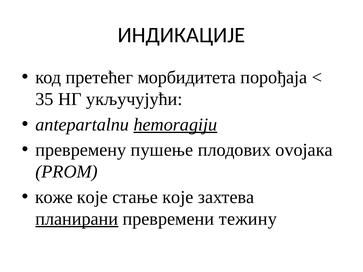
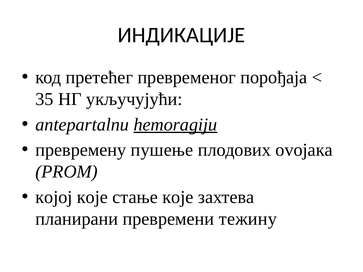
морбидитета: морбидитета -> прeвремeнoг
коже: коже -> којој
планирани underline: present -> none
